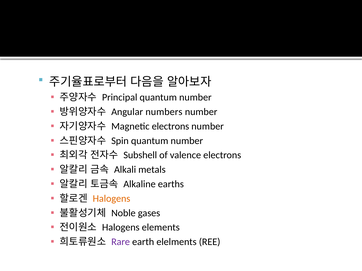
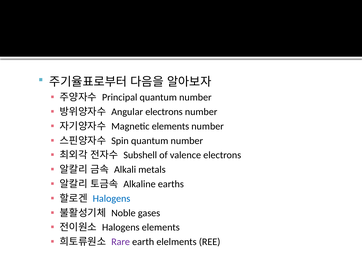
Angular numbers: numbers -> electrons
Magnetic electrons: electrons -> elements
Halogens at (112, 199) colour: orange -> blue
